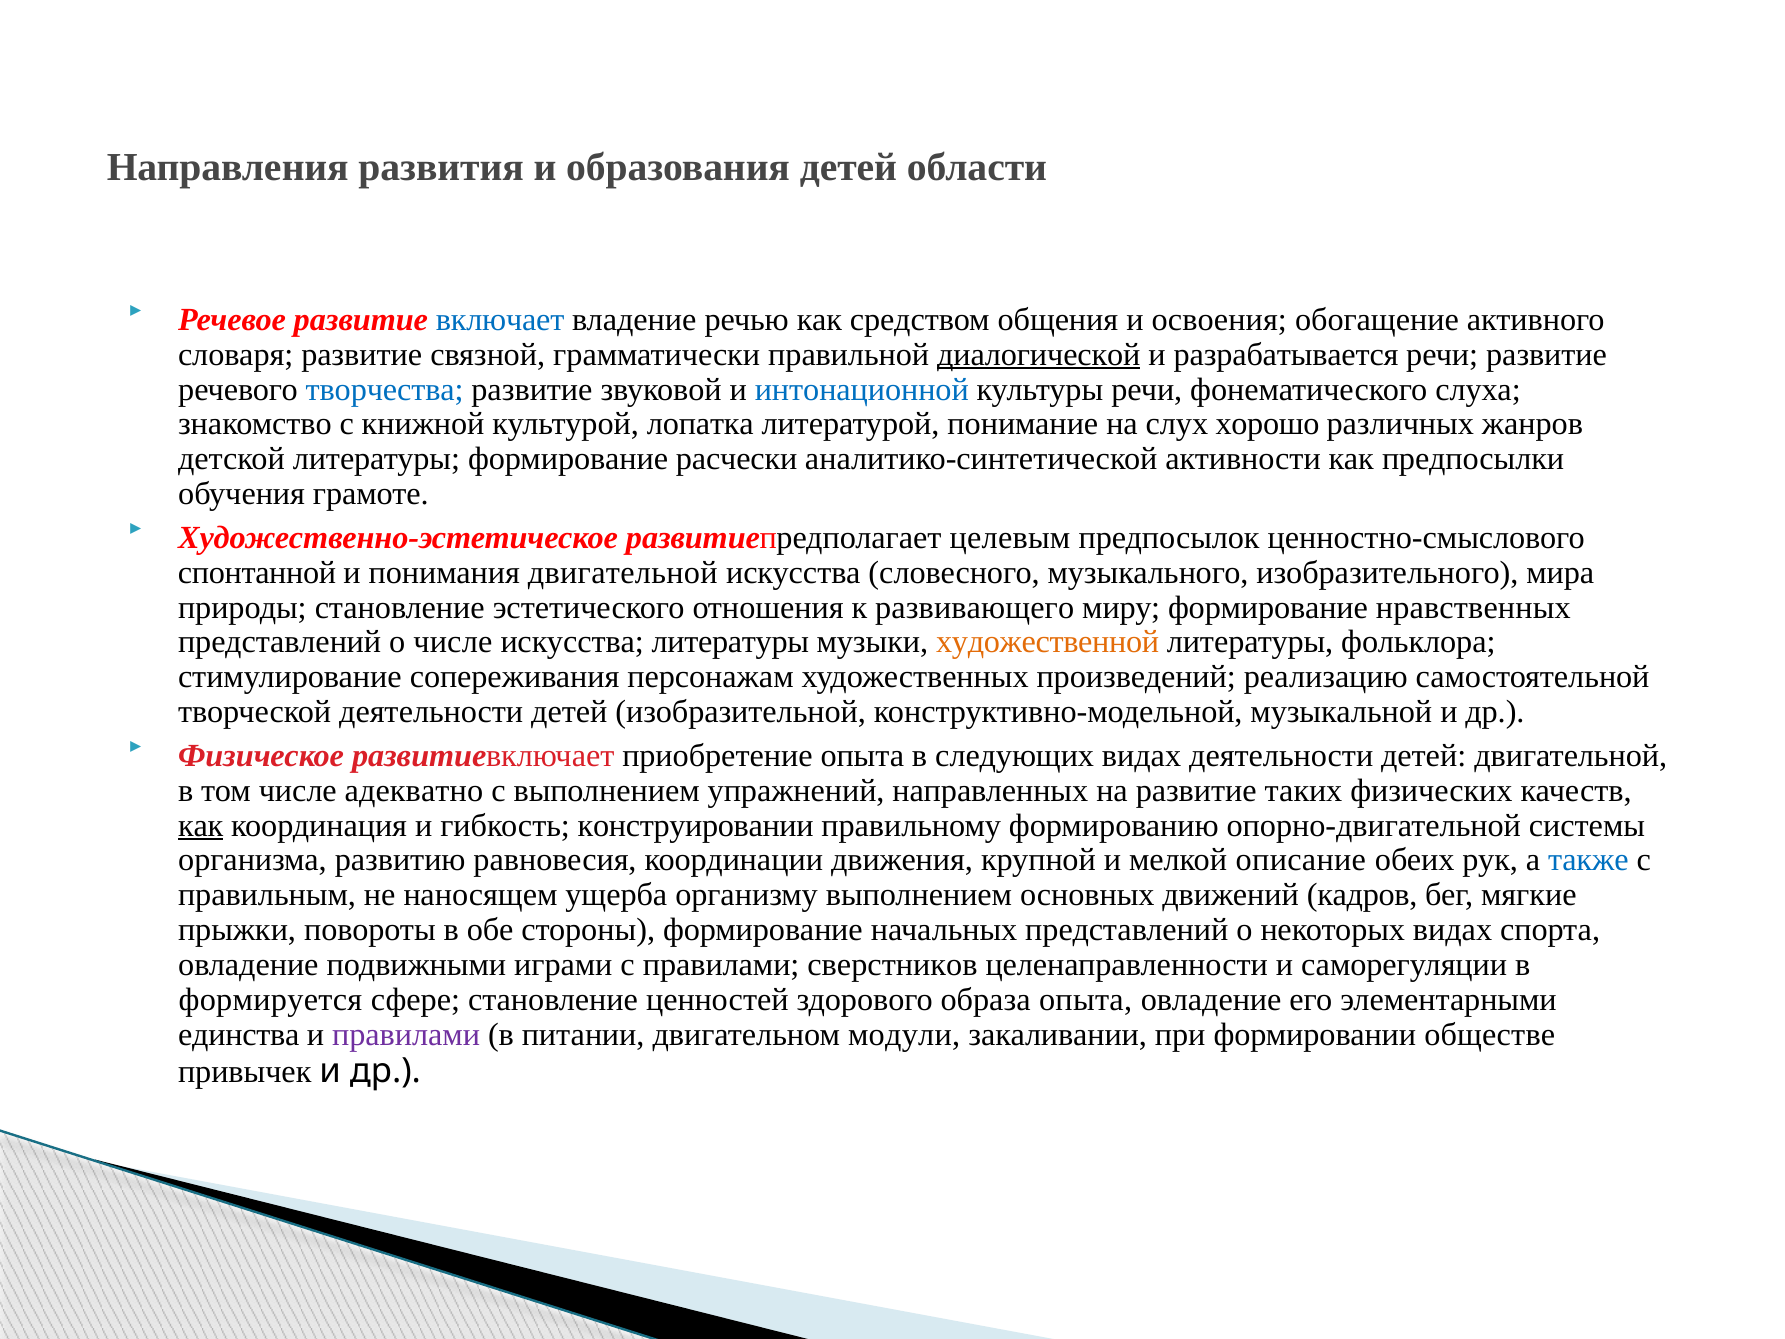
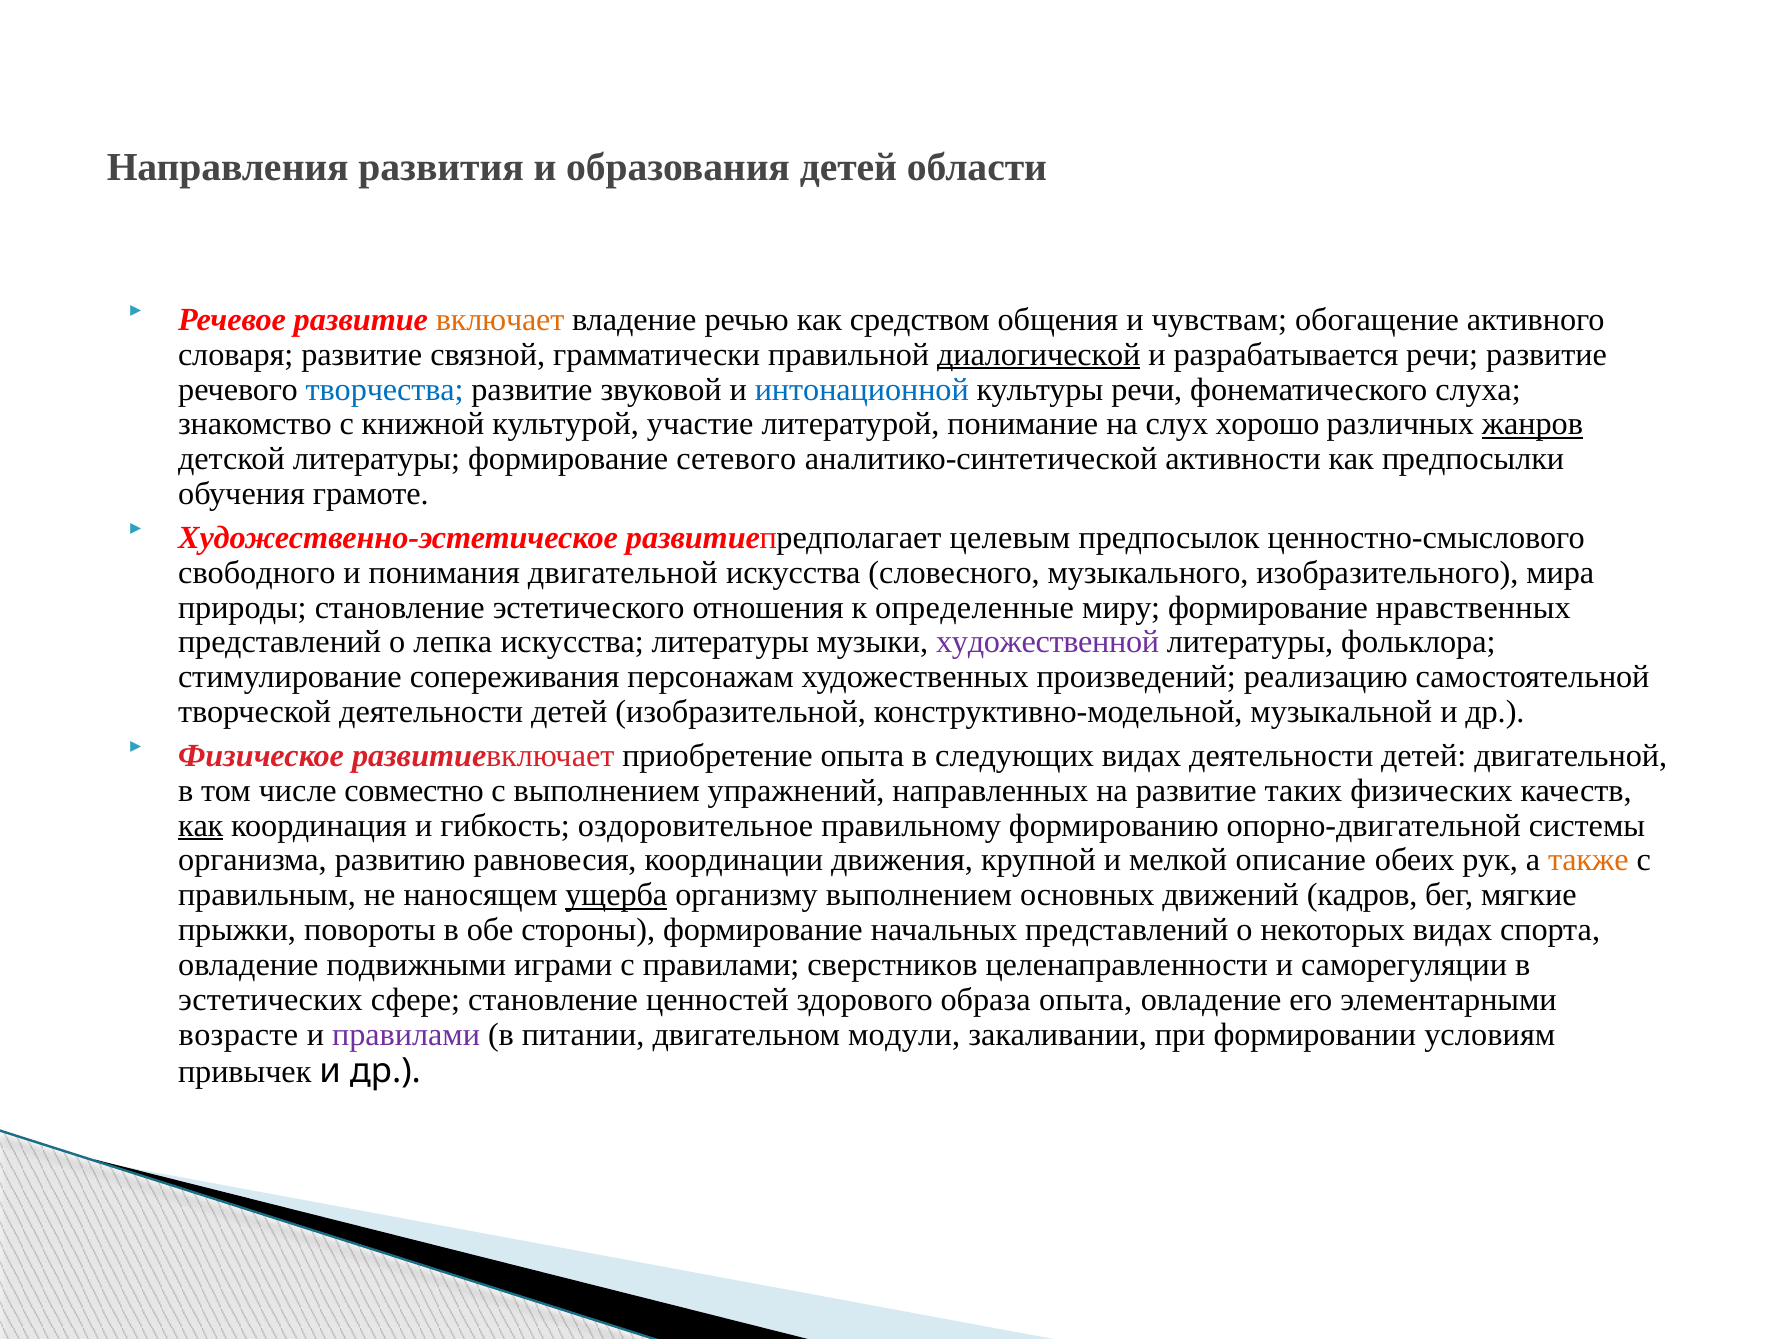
включает colour: blue -> orange
освоения: освоения -> чувствам
лопатка: лопатка -> участие
жанров underline: none -> present
расчески: расчески -> сетевого
спонтанной: спонтанной -> свободного
развивающего: развивающего -> определенные
о числе: числе -> лепка
художественной colour: orange -> purple
адекватно: адекватно -> совместно
конструировании: конструировании -> оздоровительное
также colour: blue -> orange
ущерба underline: none -> present
формируется: формируется -> эстетических
единства: единства -> возрасте
обществе: обществе -> условиям
